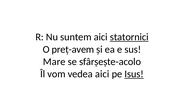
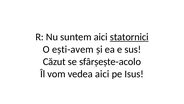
preț-avem: preț-avem -> ești-avem
Mare: Mare -> Căzut
Isus underline: present -> none
